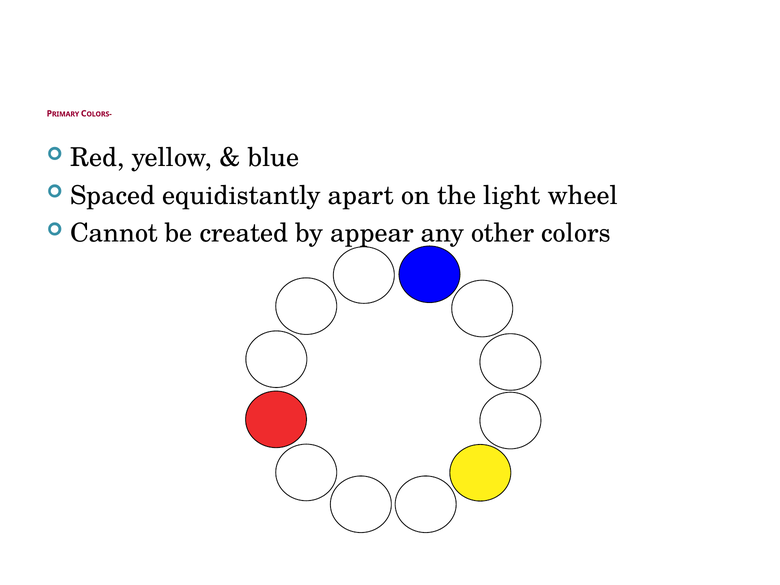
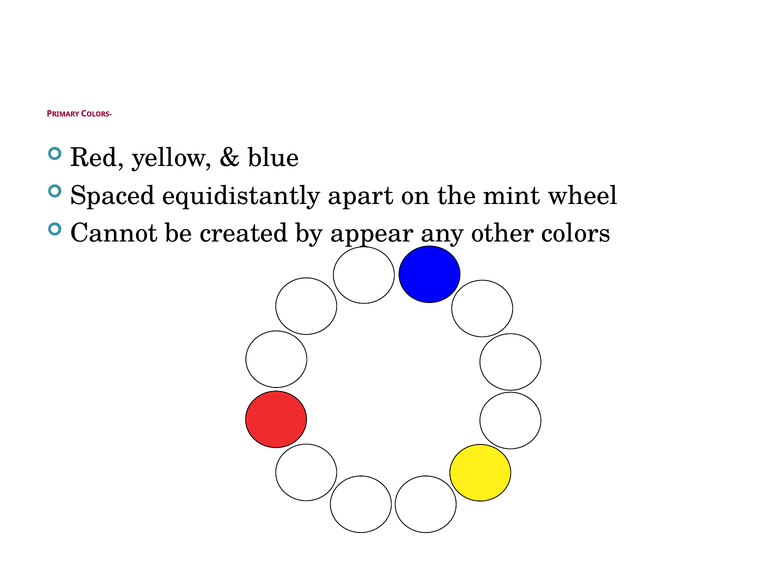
light: light -> mint
